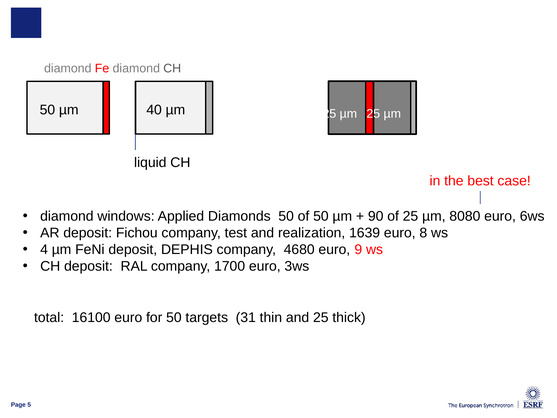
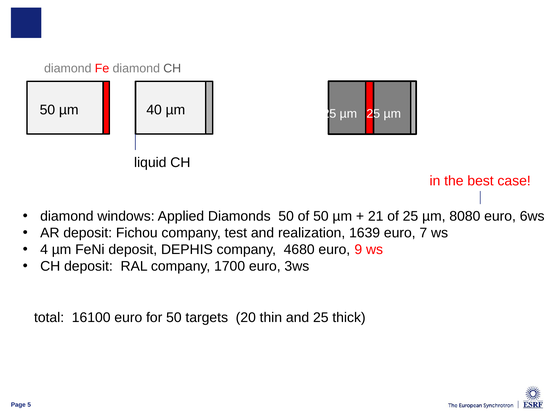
90: 90 -> 21
8: 8 -> 7
31: 31 -> 20
